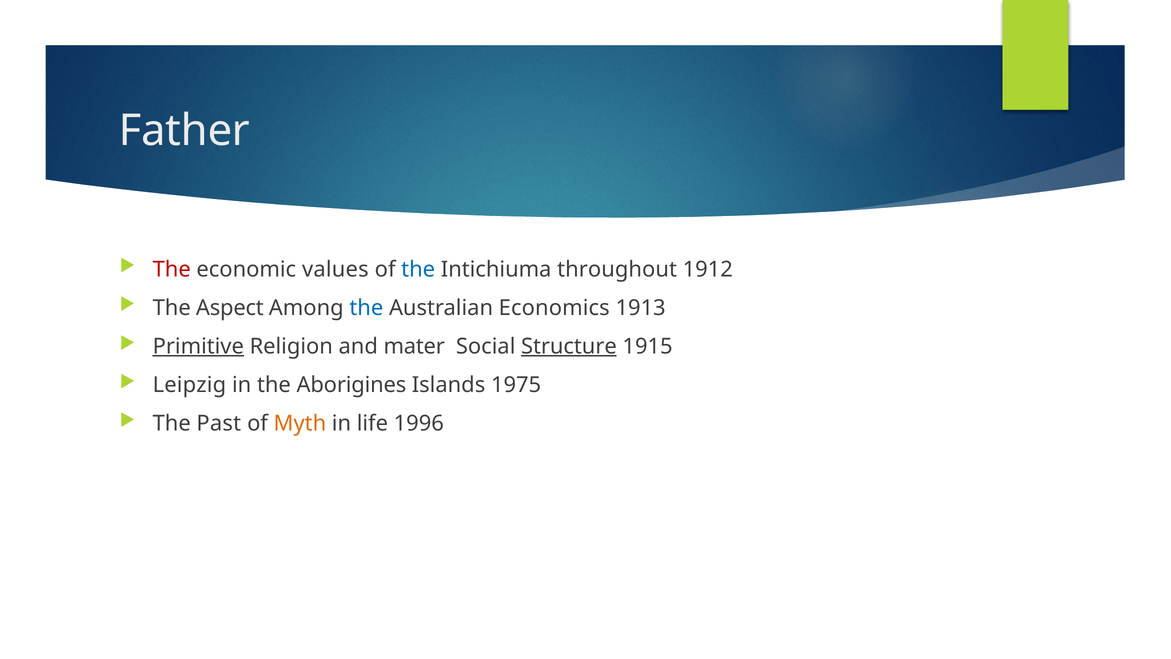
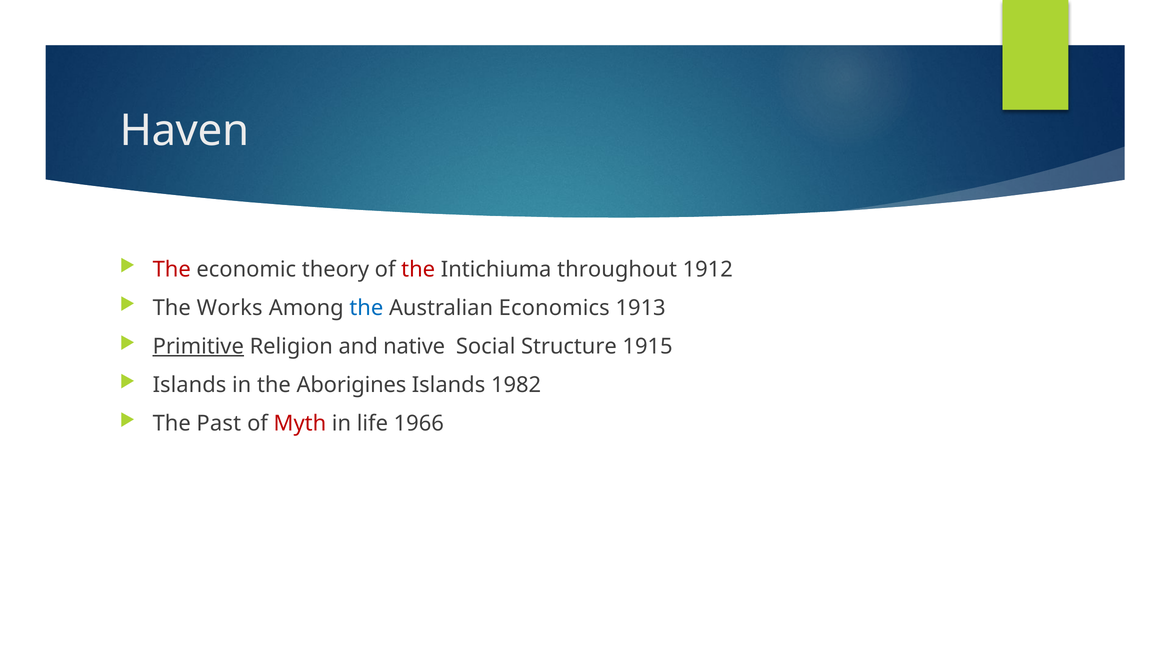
Father: Father -> Haven
values: values -> theory
the at (418, 269) colour: blue -> red
Aspect: Aspect -> Works
mater: mater -> native
Structure underline: present -> none
Leipzig at (189, 385): Leipzig -> Islands
1975: 1975 -> 1982
Myth colour: orange -> red
1996: 1996 -> 1966
